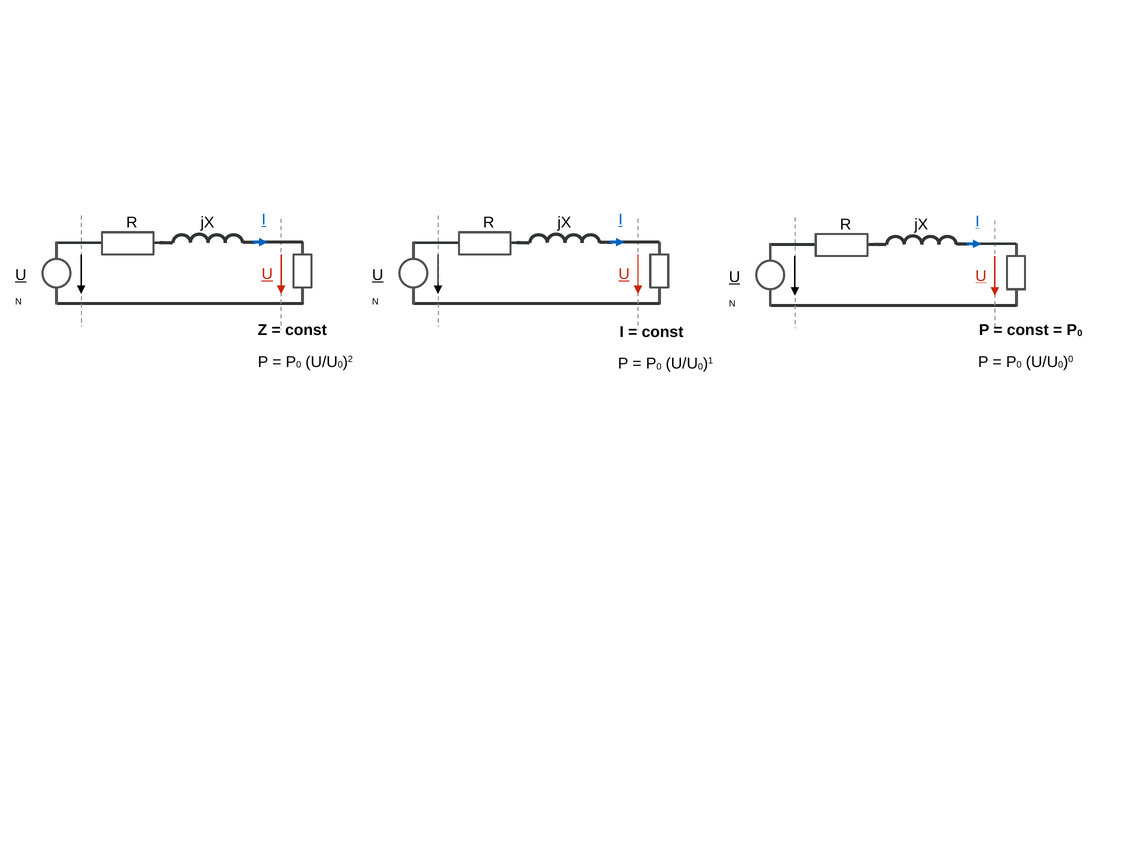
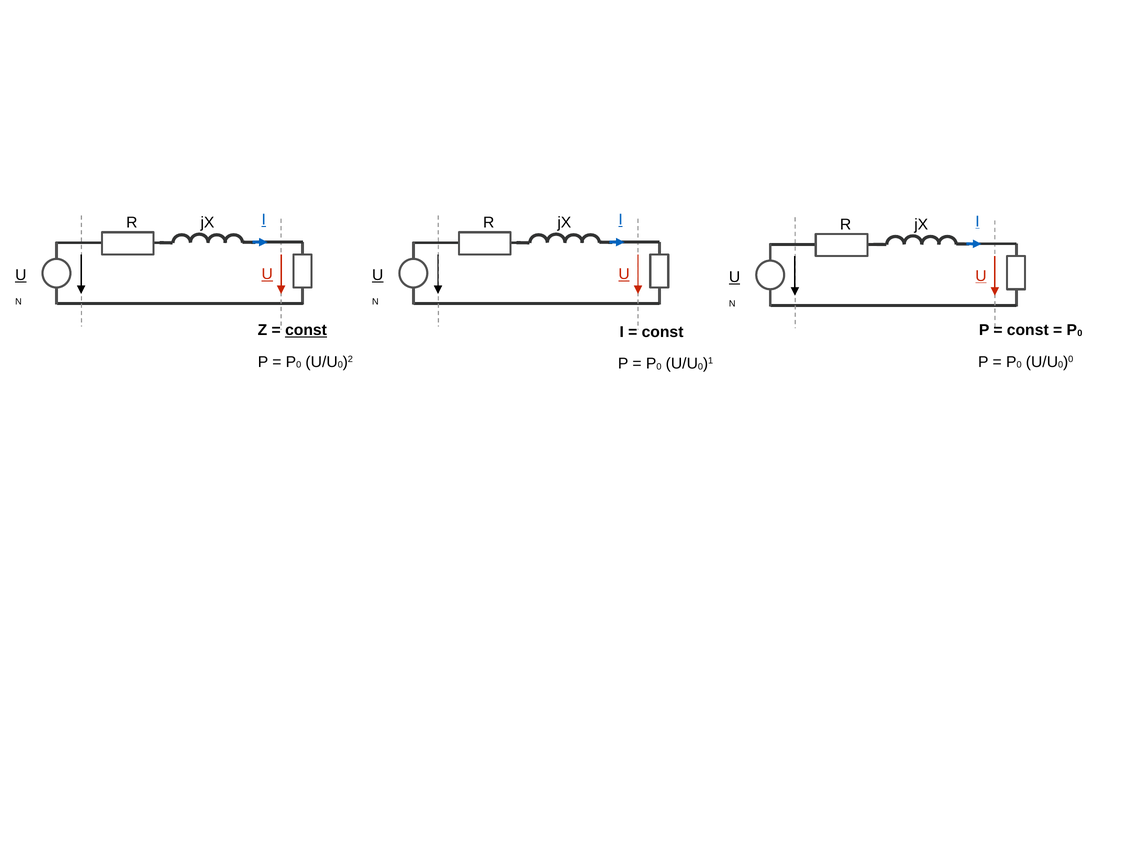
const at (306, 330) underline: none -> present
